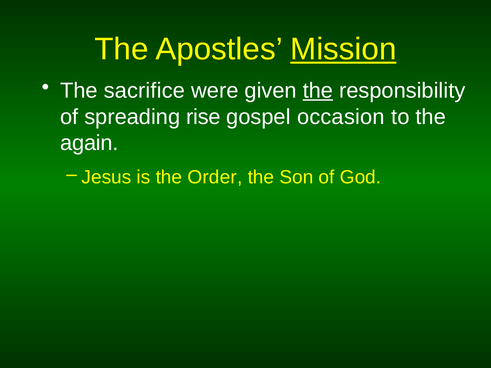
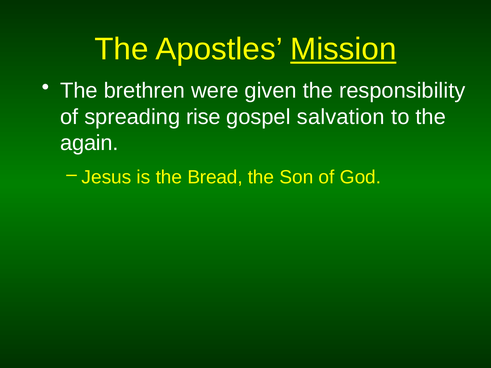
sacrifice: sacrifice -> brethren
the at (318, 91) underline: present -> none
occasion: occasion -> salvation
Order: Order -> Bread
